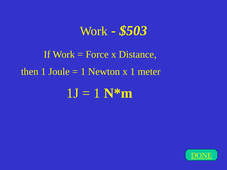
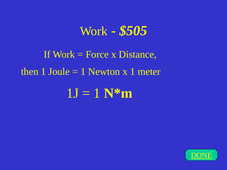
$503: $503 -> $505
